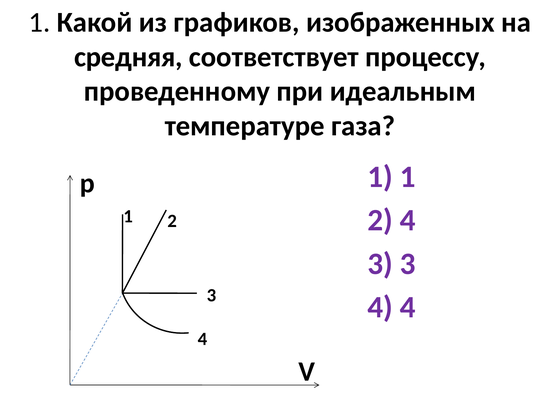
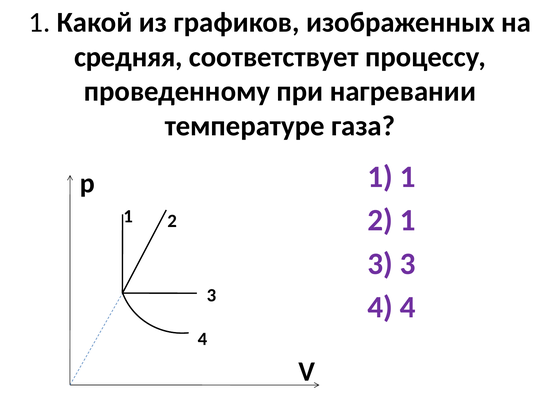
идеальным: идеальным -> нагревании
2 4: 4 -> 1
